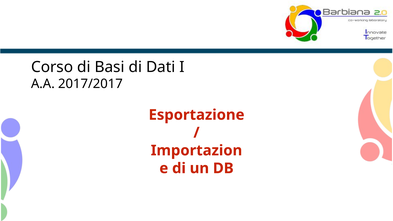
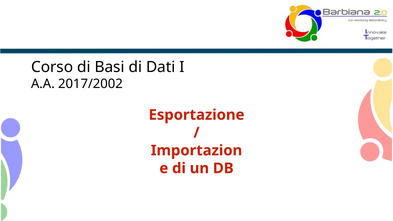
2017/2017: 2017/2017 -> 2017/2002
